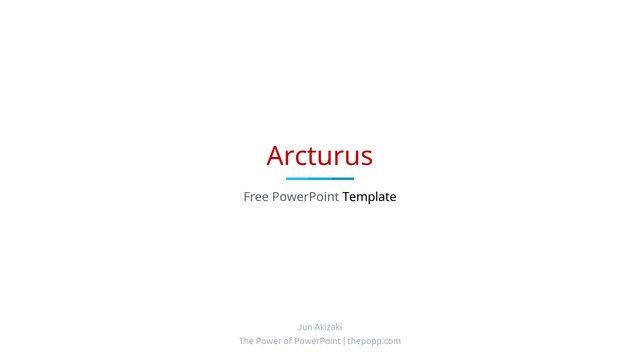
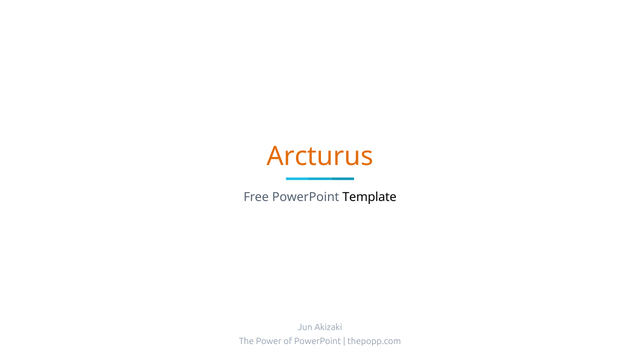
Arcturus colour: red -> orange
